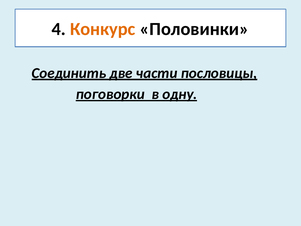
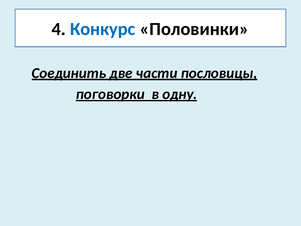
Конкурс colour: orange -> blue
